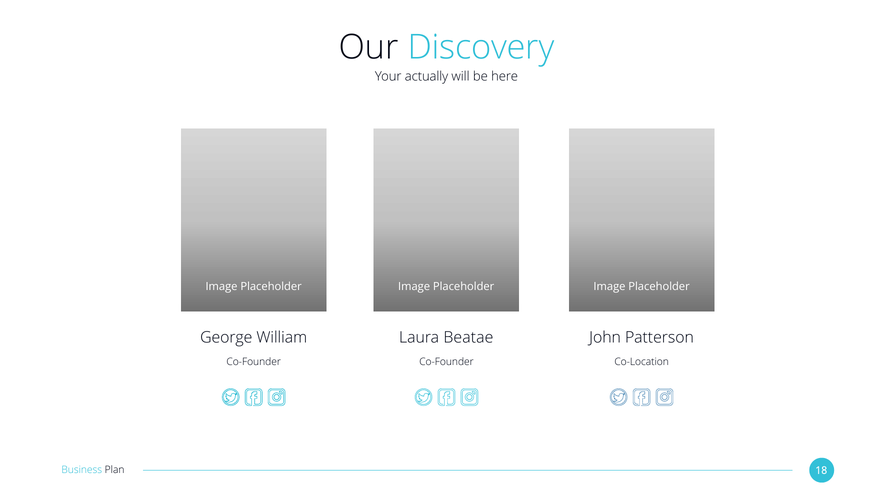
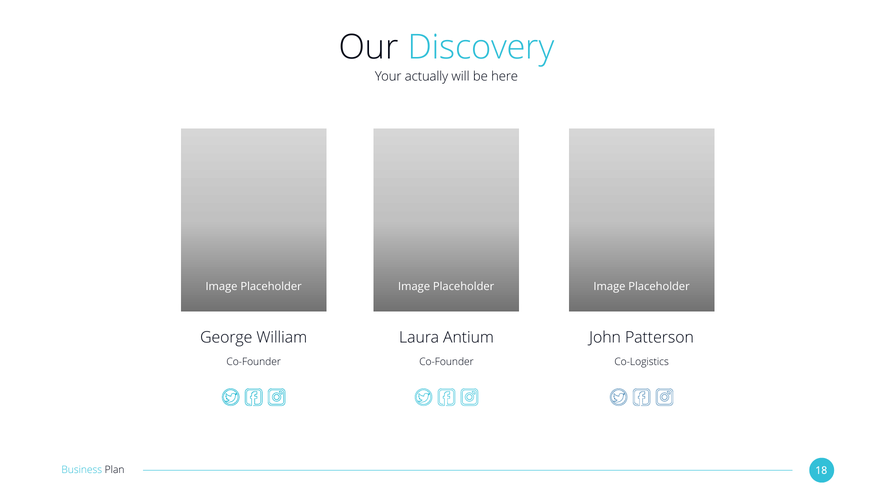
Beatae: Beatae -> Antium
Co-Location: Co-Location -> Co-Logistics
